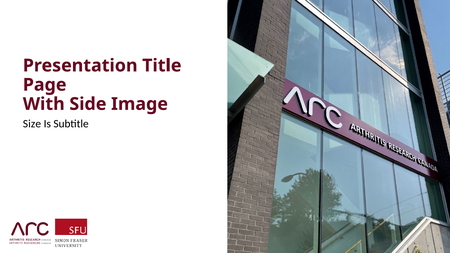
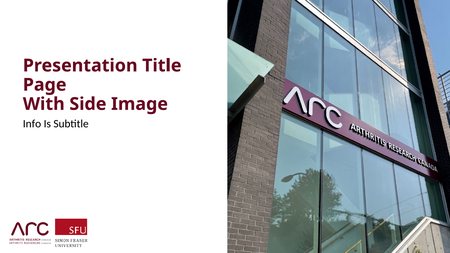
Size: Size -> Info
